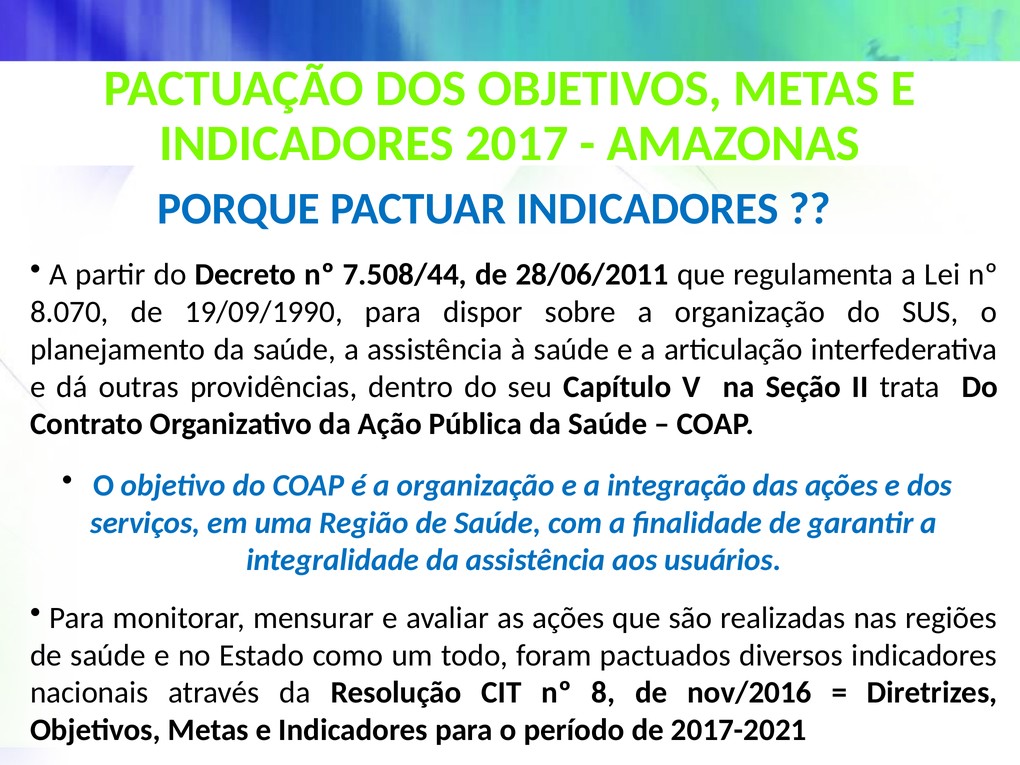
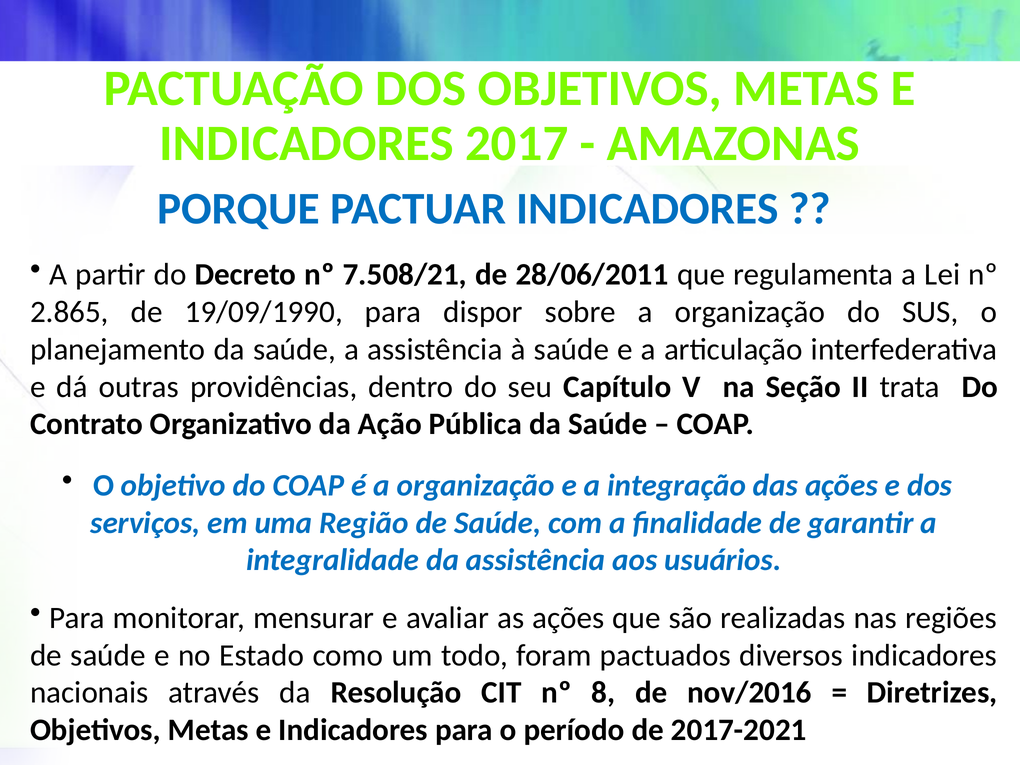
7.508/44: 7.508/44 -> 7.508/21
8.070: 8.070 -> 2.865
